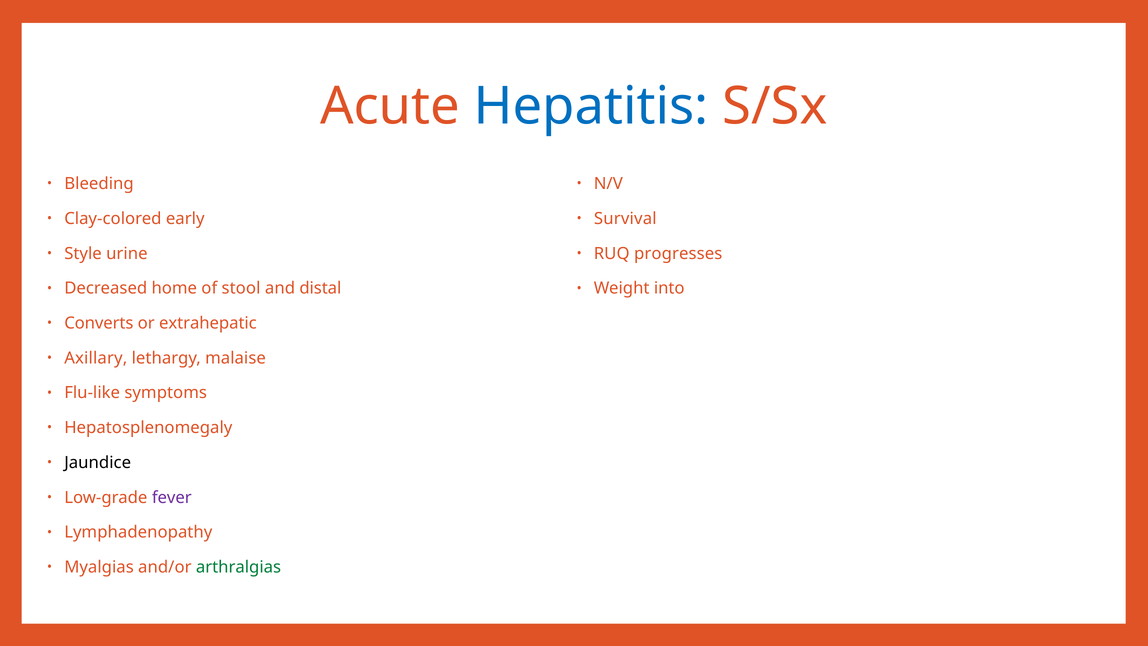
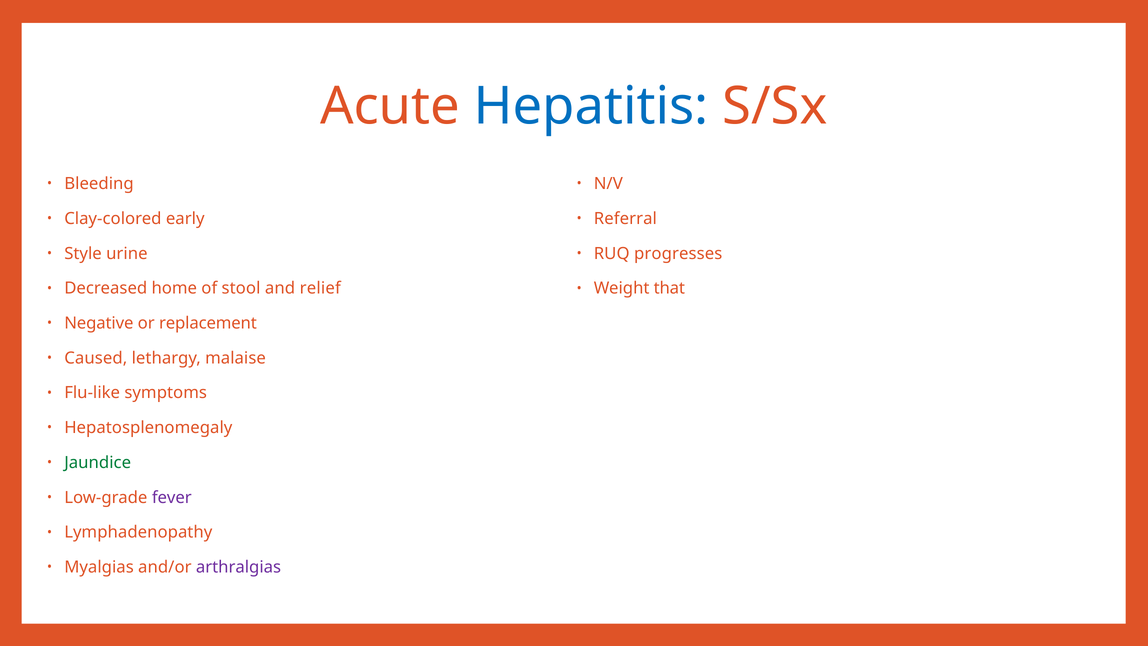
Survival: Survival -> Referral
distal: distal -> relief
into: into -> that
Converts: Converts -> Negative
extrahepatic: extrahepatic -> replacement
Axillary: Axillary -> Caused
Jaundice colour: black -> green
arthralgias colour: green -> purple
